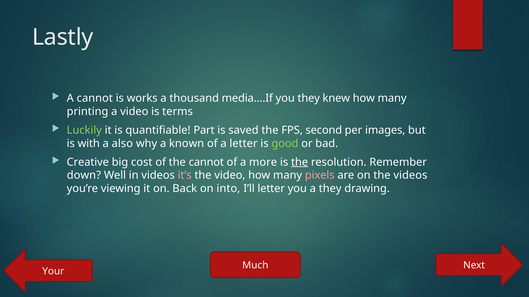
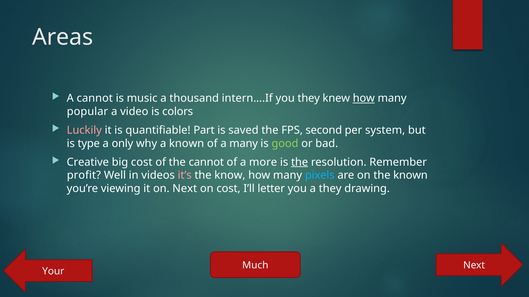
Lastly: Lastly -> Areas
works: works -> music
media….If: media….If -> intern….If
how at (364, 98) underline: none -> present
printing: printing -> popular
terms: terms -> colors
Luckily colour: light green -> pink
images: images -> system
with: with -> type
also: also -> only
a letter: letter -> many
down: down -> profit
the video: video -> know
pixels colour: pink -> light blue
the videos: videos -> known
on Back: Back -> Next
on into: into -> cost
